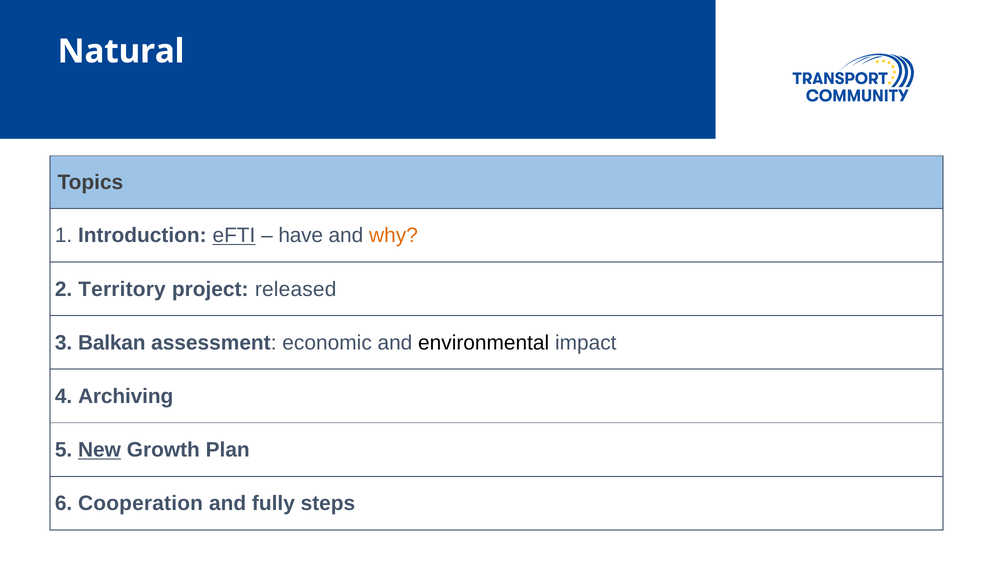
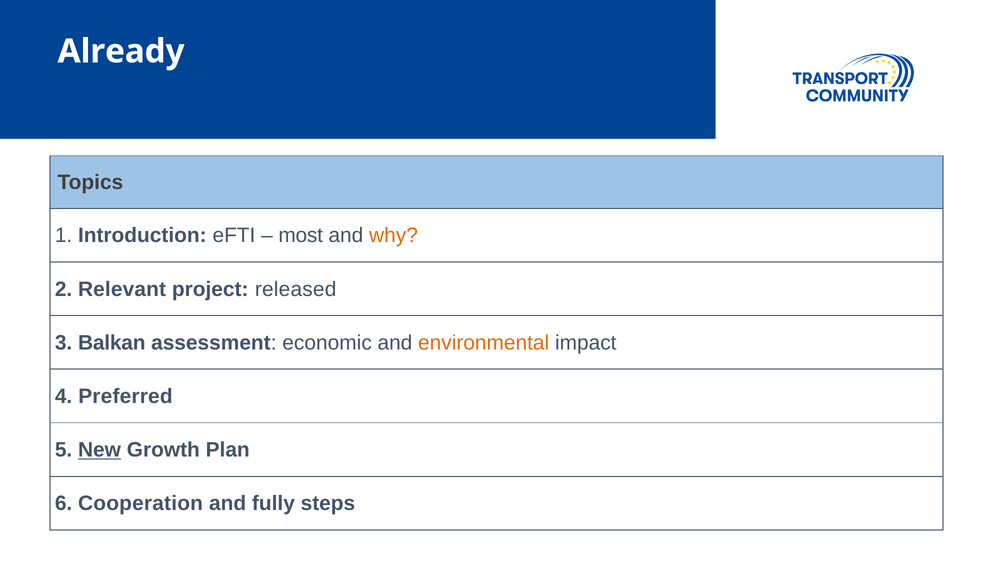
Natural: Natural -> Already
eFTI underline: present -> none
have: have -> most
Territory: Territory -> Relevant
environmental colour: black -> orange
Archiving: Archiving -> Preferred
